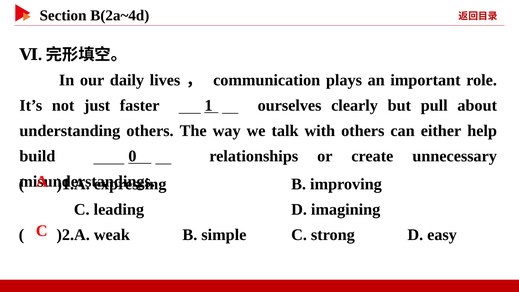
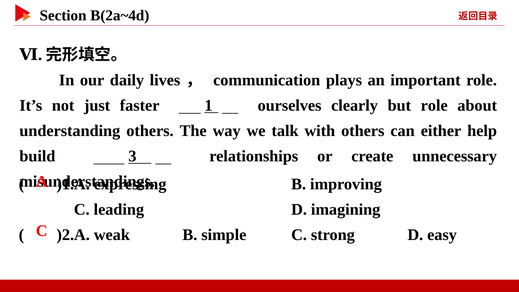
but pull: pull -> role
0: 0 -> 3
